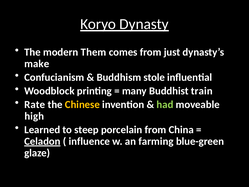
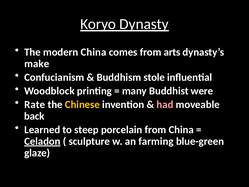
modern Them: Them -> China
just: just -> arts
train: train -> were
had colour: light green -> pink
high: high -> back
influence: influence -> sculpture
